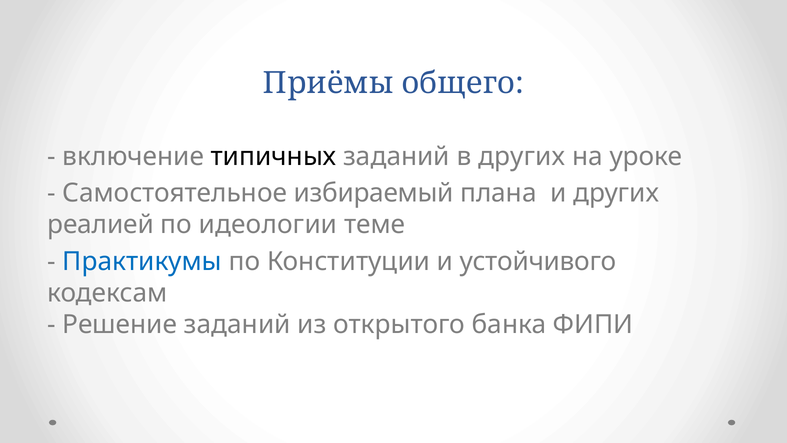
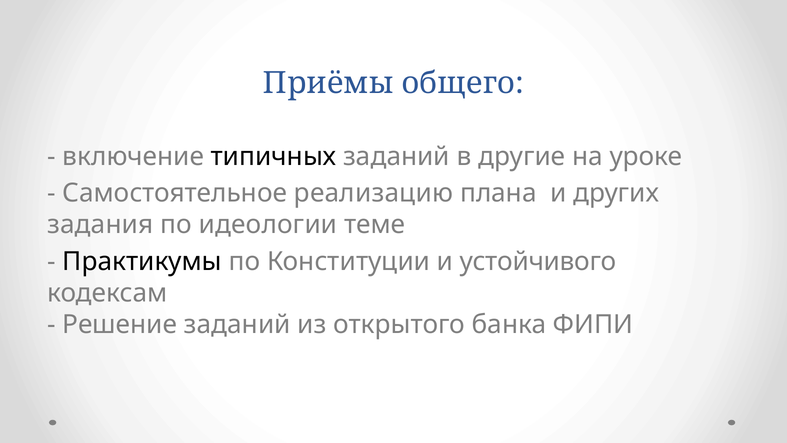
в других: других -> другие
избираемый: избираемый -> реализацию
реалией: реалией -> задания
Практикумы colour: blue -> black
